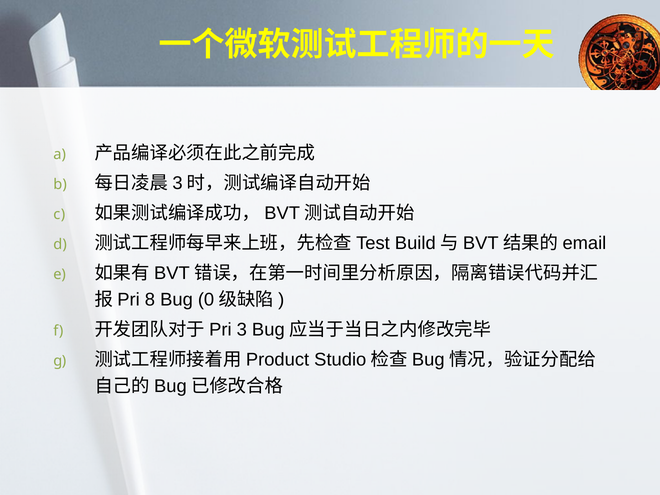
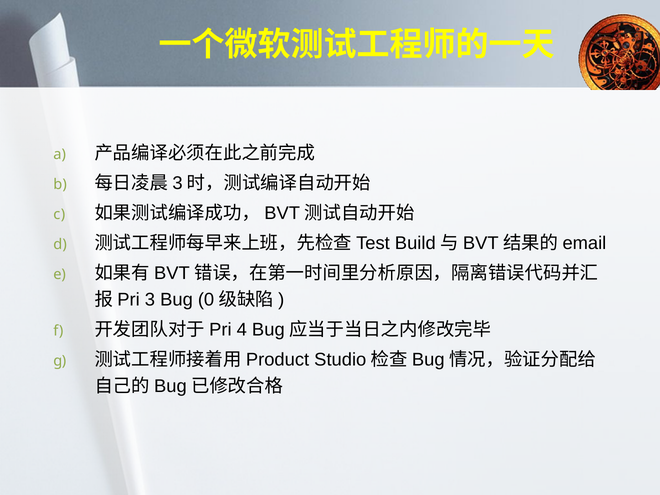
8: 8 -> 3
3: 3 -> 4
